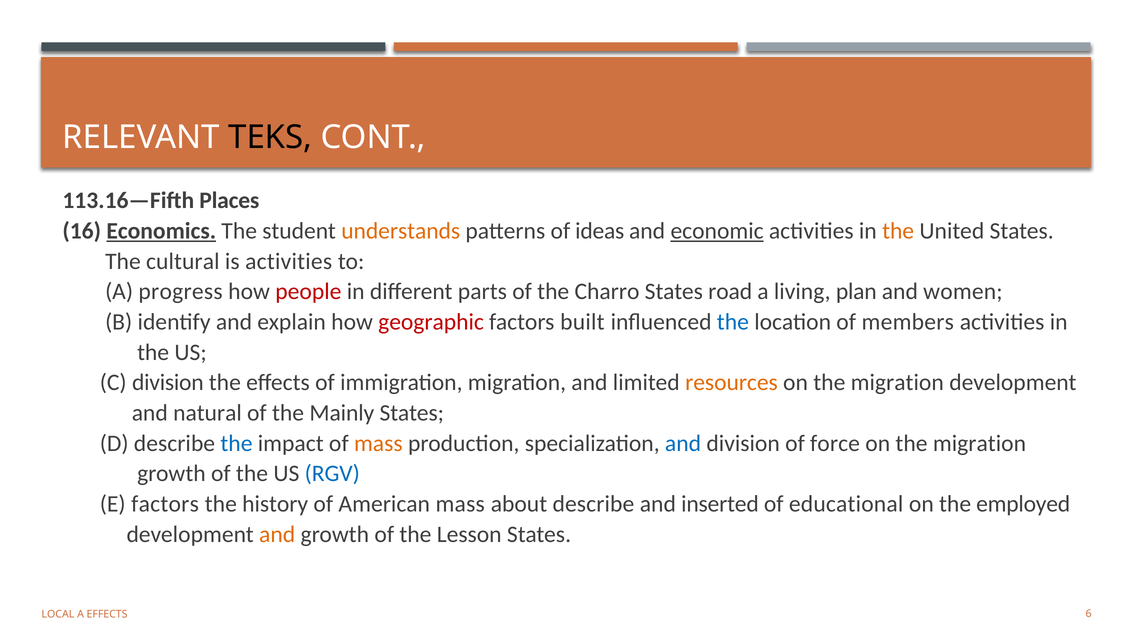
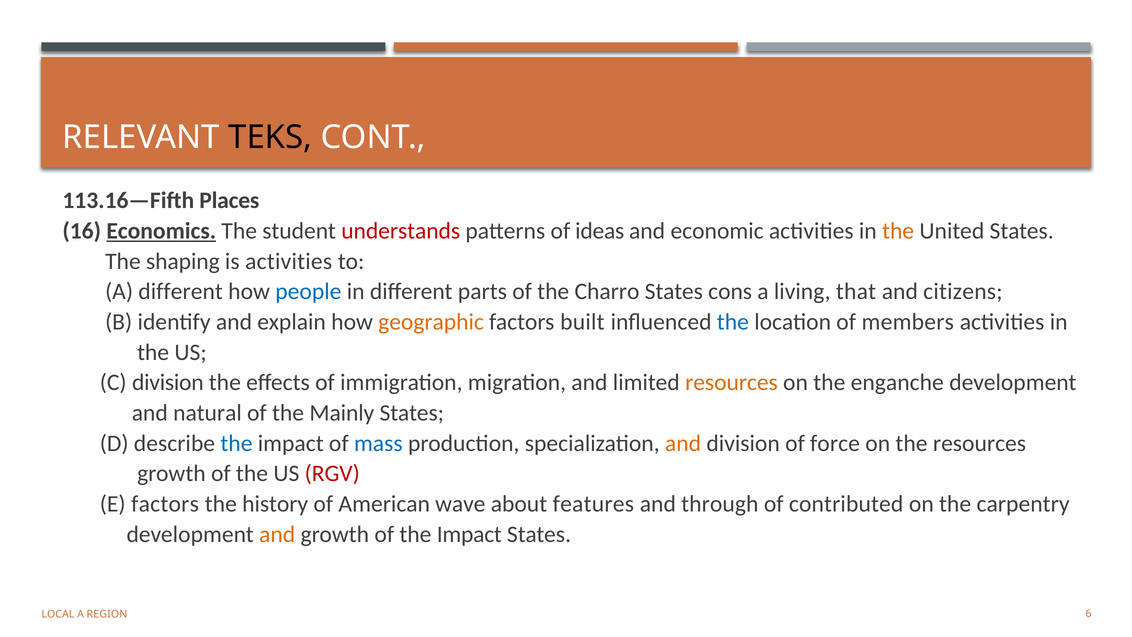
understands colour: orange -> red
economic underline: present -> none
cultural: cultural -> shaping
A progress: progress -> different
people colour: red -> blue
road: road -> cons
plan: plan -> that
women: women -> citizens
geographic colour: red -> orange
migration at (897, 383): migration -> enganche
mass at (378, 443) colour: orange -> blue
and at (683, 443) colour: blue -> orange
migration at (979, 443): migration -> resources
RGV colour: blue -> red
American mass: mass -> wave
about describe: describe -> features
inserted: inserted -> through
educational: educational -> contributed
employed: employed -> carpentry
of the Lesson: Lesson -> Impact
A EFFECTS: EFFECTS -> REGION
